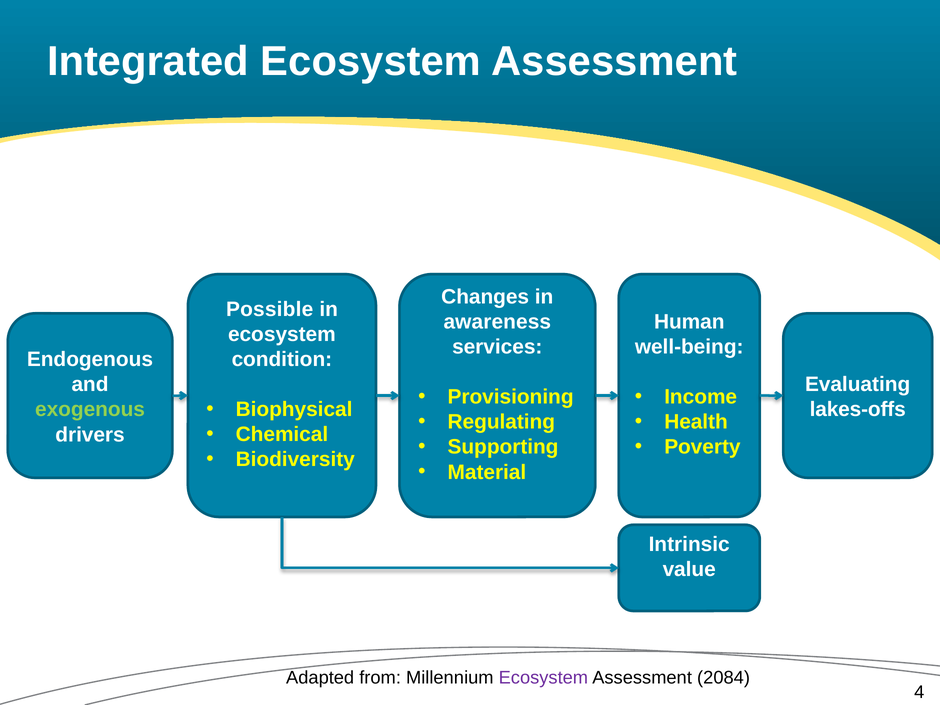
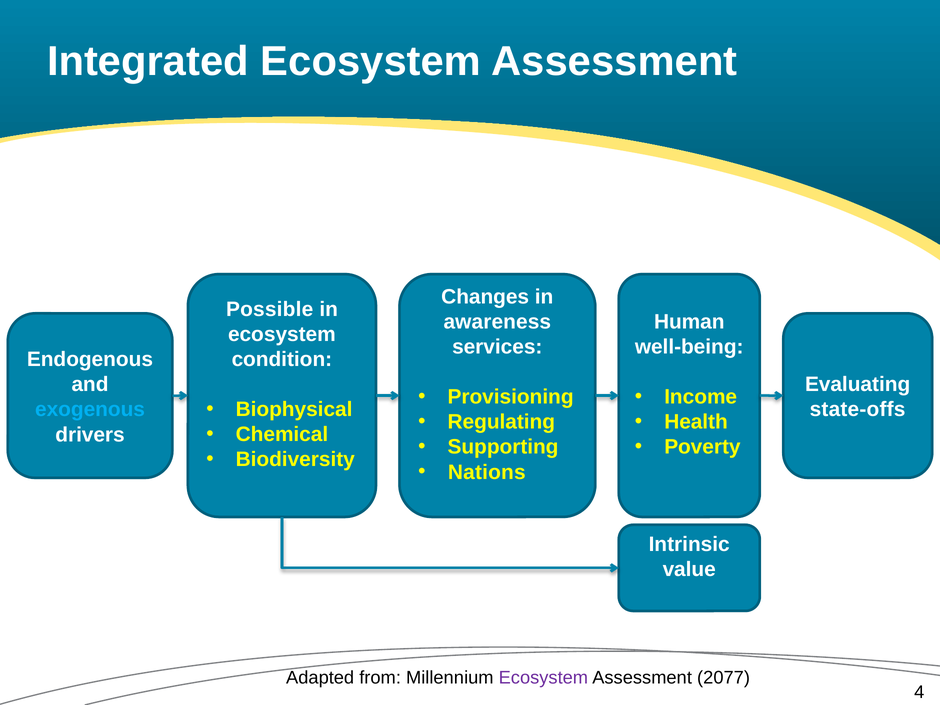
exogenous colour: light green -> light blue
lakes-offs: lakes-offs -> state-offs
Material: Material -> Nations
2084: 2084 -> 2077
